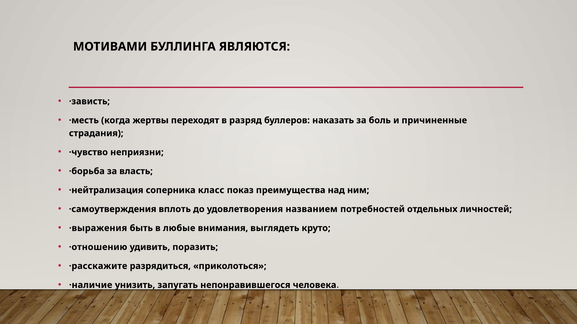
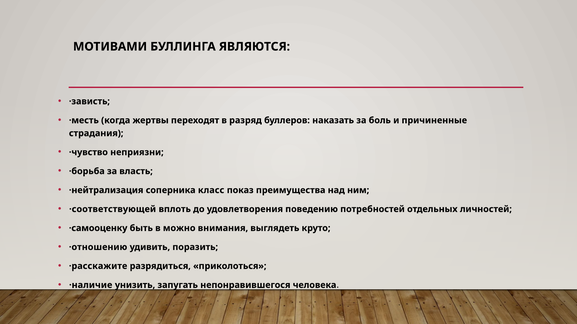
·самоутверждения: ·самоутверждения -> ·соответствующей
названием: названием -> поведению
·выражения: ·выражения -> ·самооценку
любые: любые -> можно
